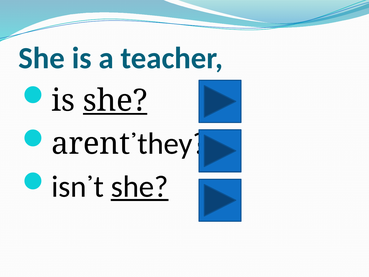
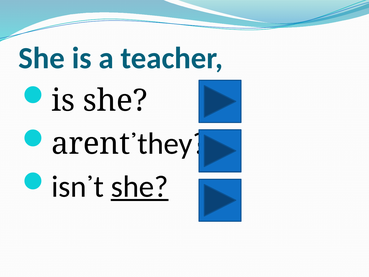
she at (115, 101) underline: present -> none
